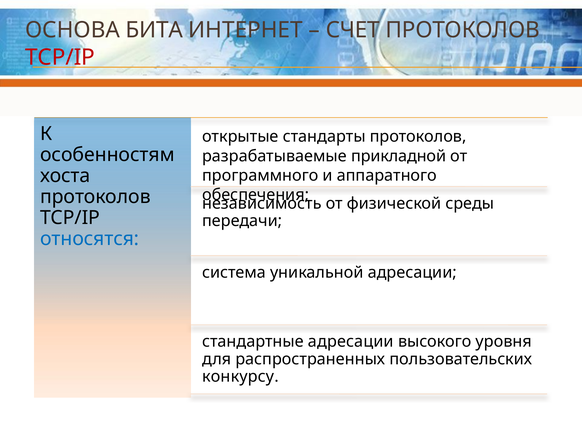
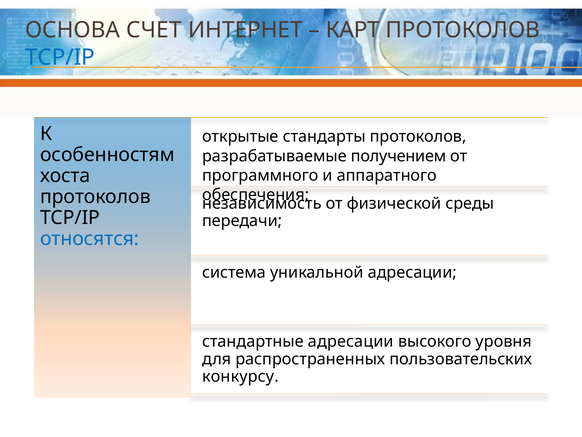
БИТА: БИТА -> СЧЕТ
СЧЕТ: СЧЕТ -> КАРТ
TCP/IP at (60, 57) colour: red -> blue
прикладной: прикладной -> получением
